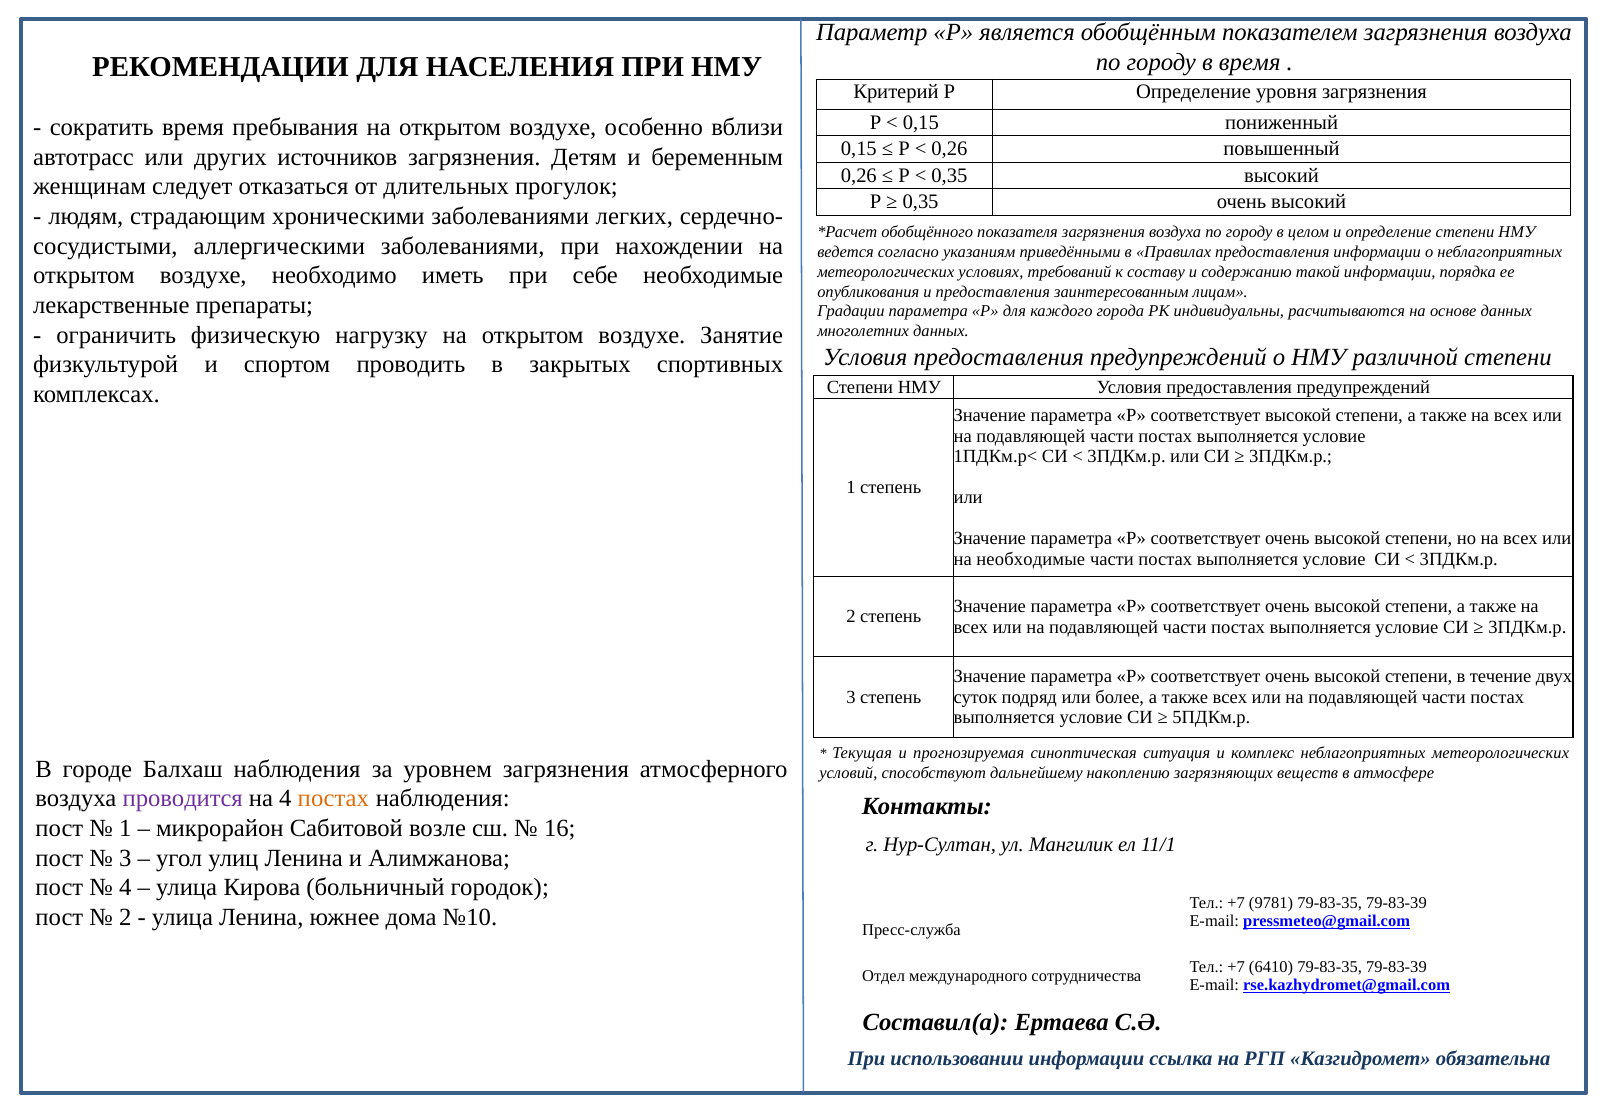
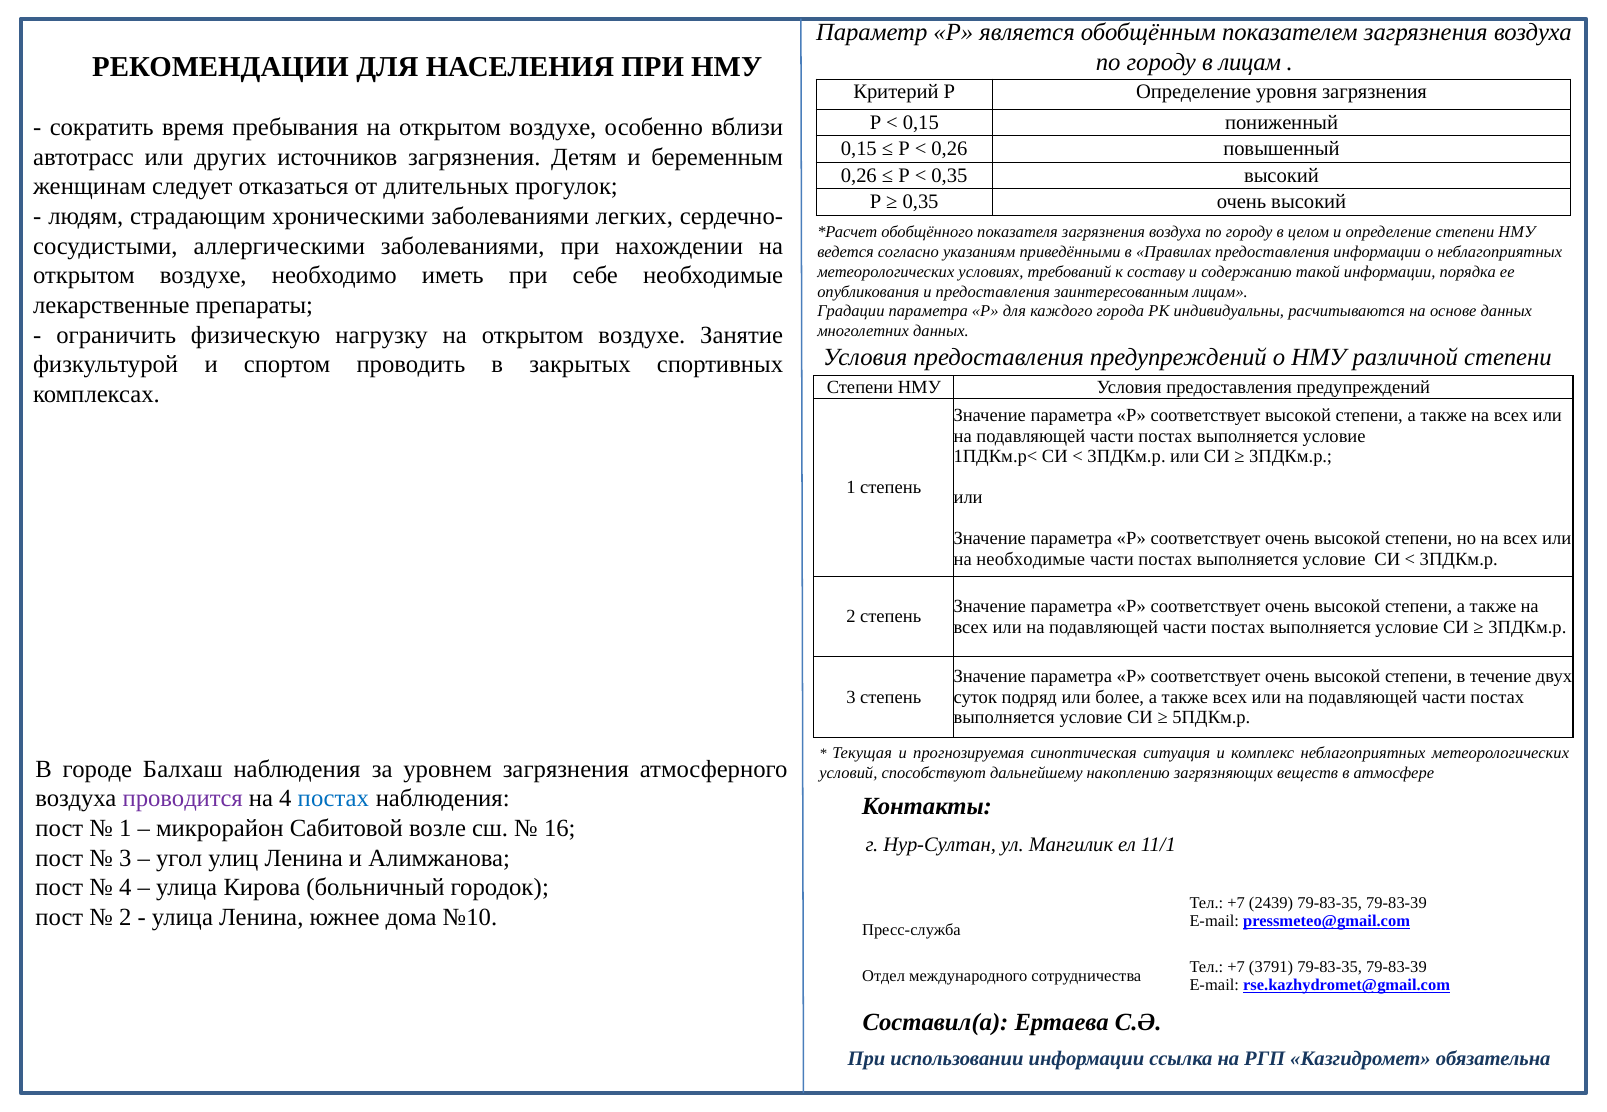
в время: время -> лицам
постах at (333, 799) colour: orange -> blue
9781: 9781 -> 2439
6410: 6410 -> 3791
